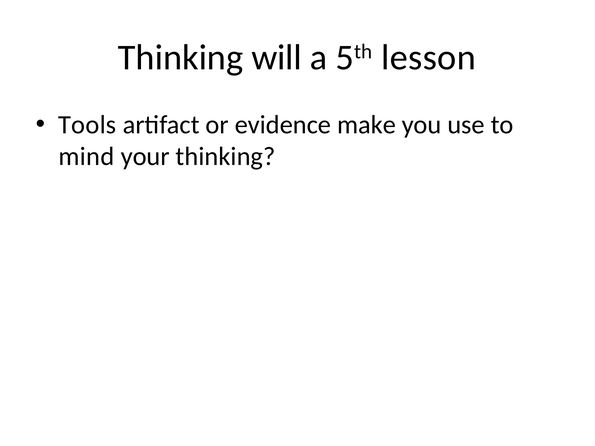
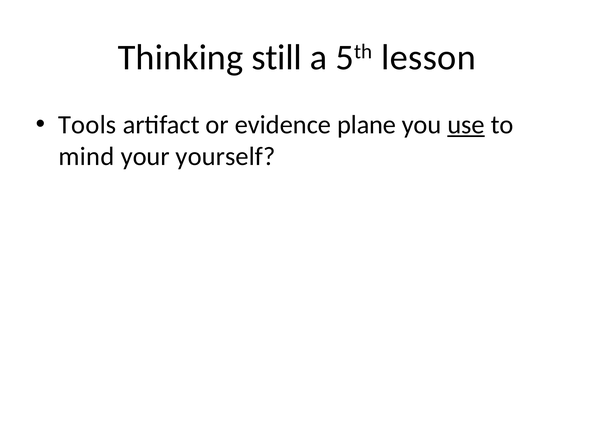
will: will -> still
make: make -> plane
use underline: none -> present
your thinking: thinking -> yourself
